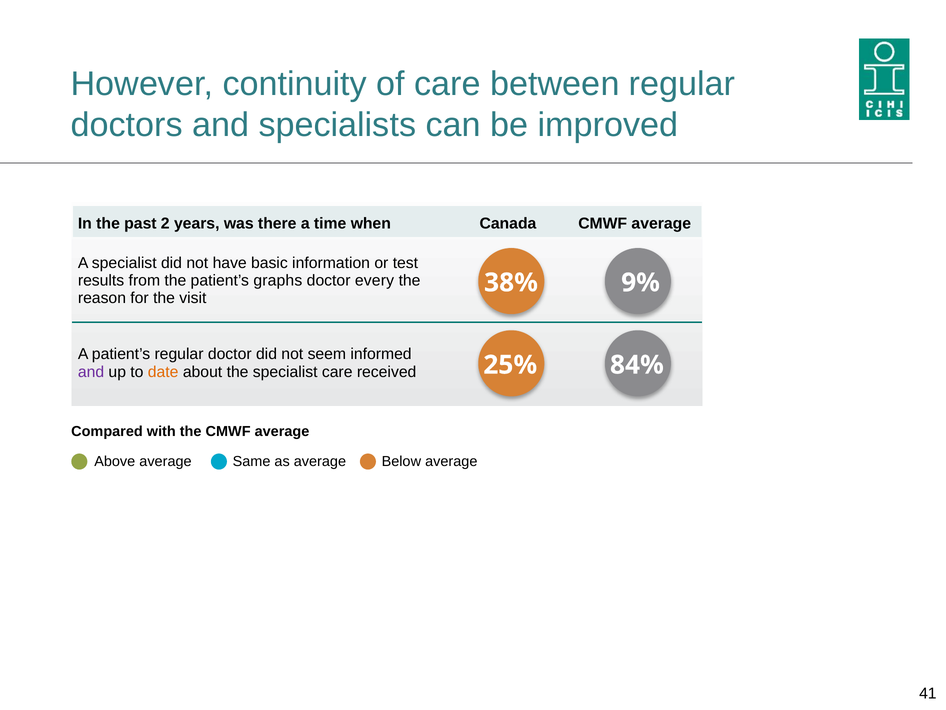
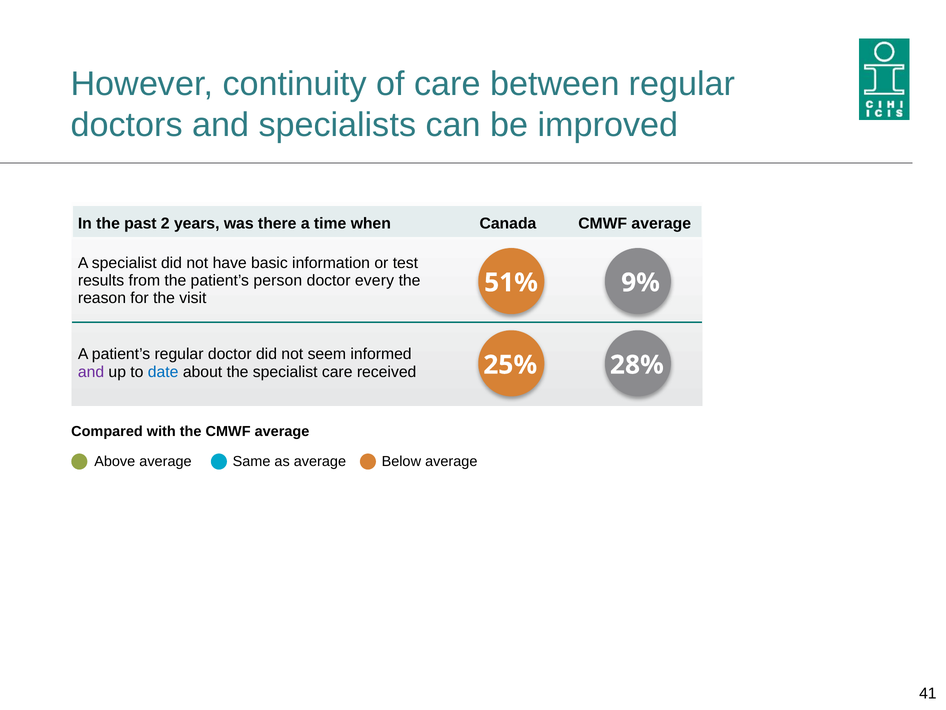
graphs: graphs -> person
38%: 38% -> 51%
84%: 84% -> 28%
date colour: orange -> blue
